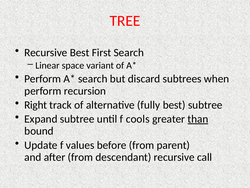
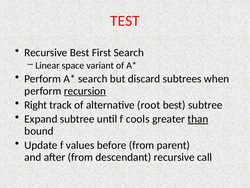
TREE: TREE -> TEST
recursion underline: none -> present
fully: fully -> root
